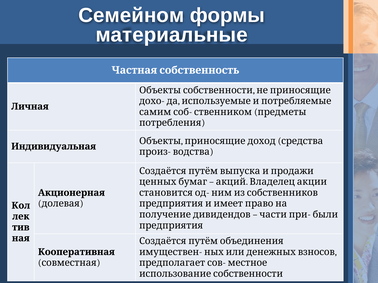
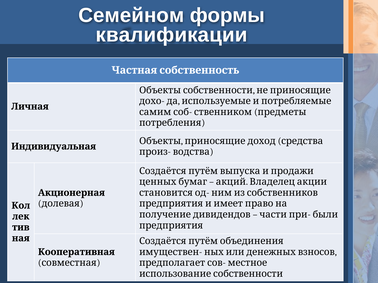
материальные: материальные -> квалификации
